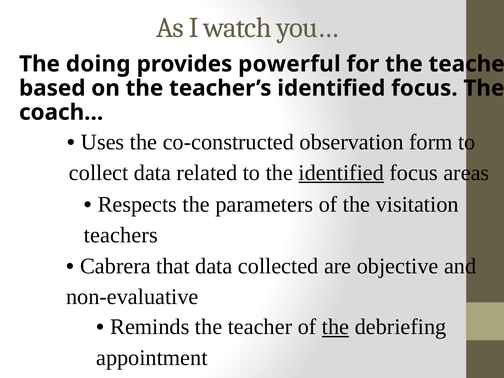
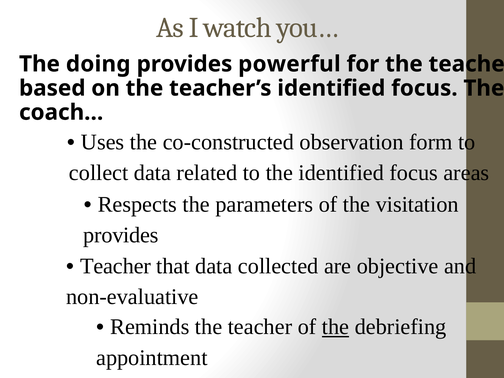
identified at (341, 173) underline: present -> none
teachers at (121, 235): teachers -> provides
Cabrera at (115, 266): Cabrera -> Teacher
